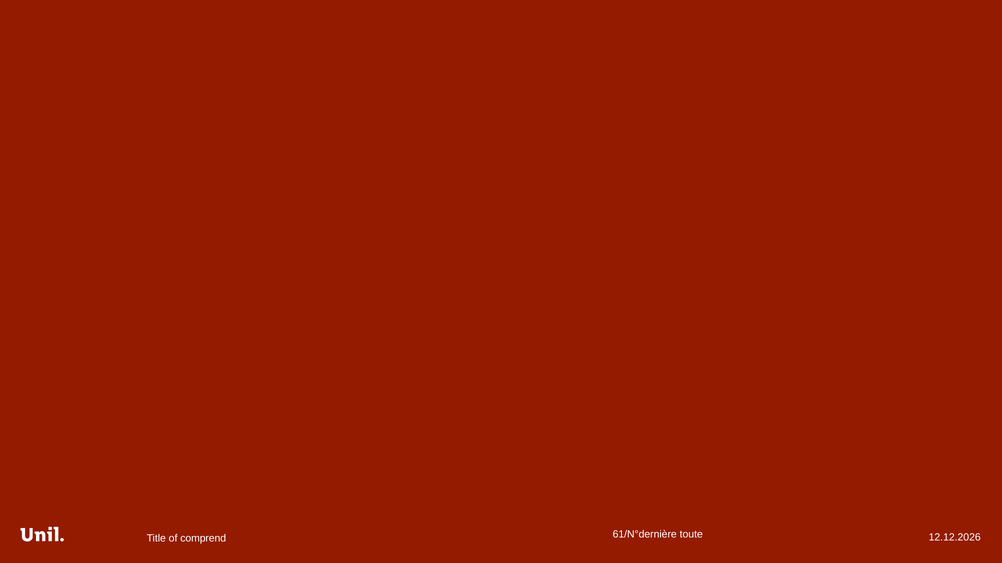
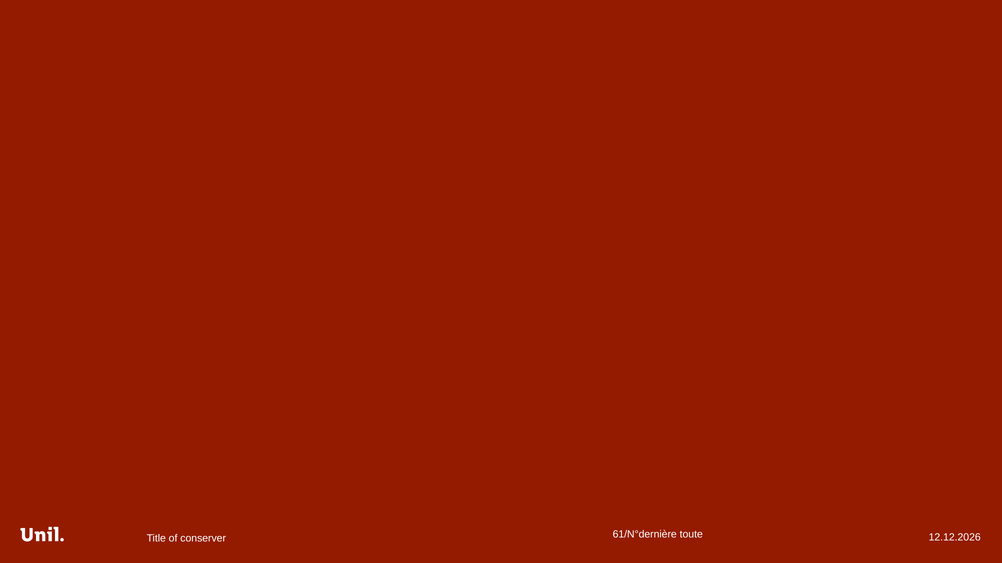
comprend: comprend -> conserver
